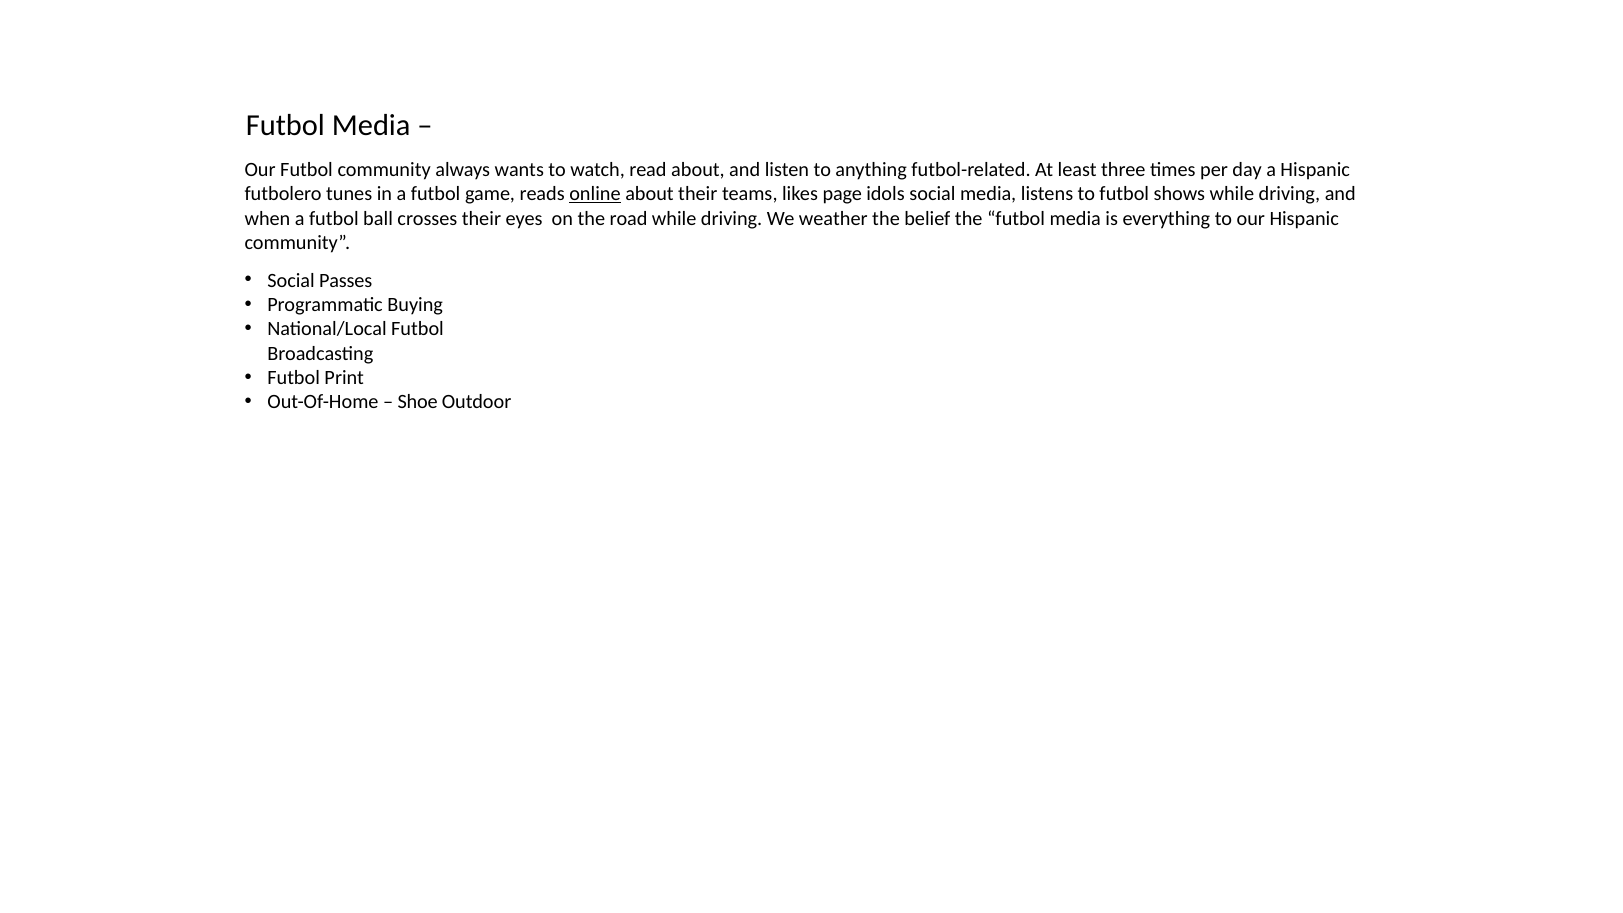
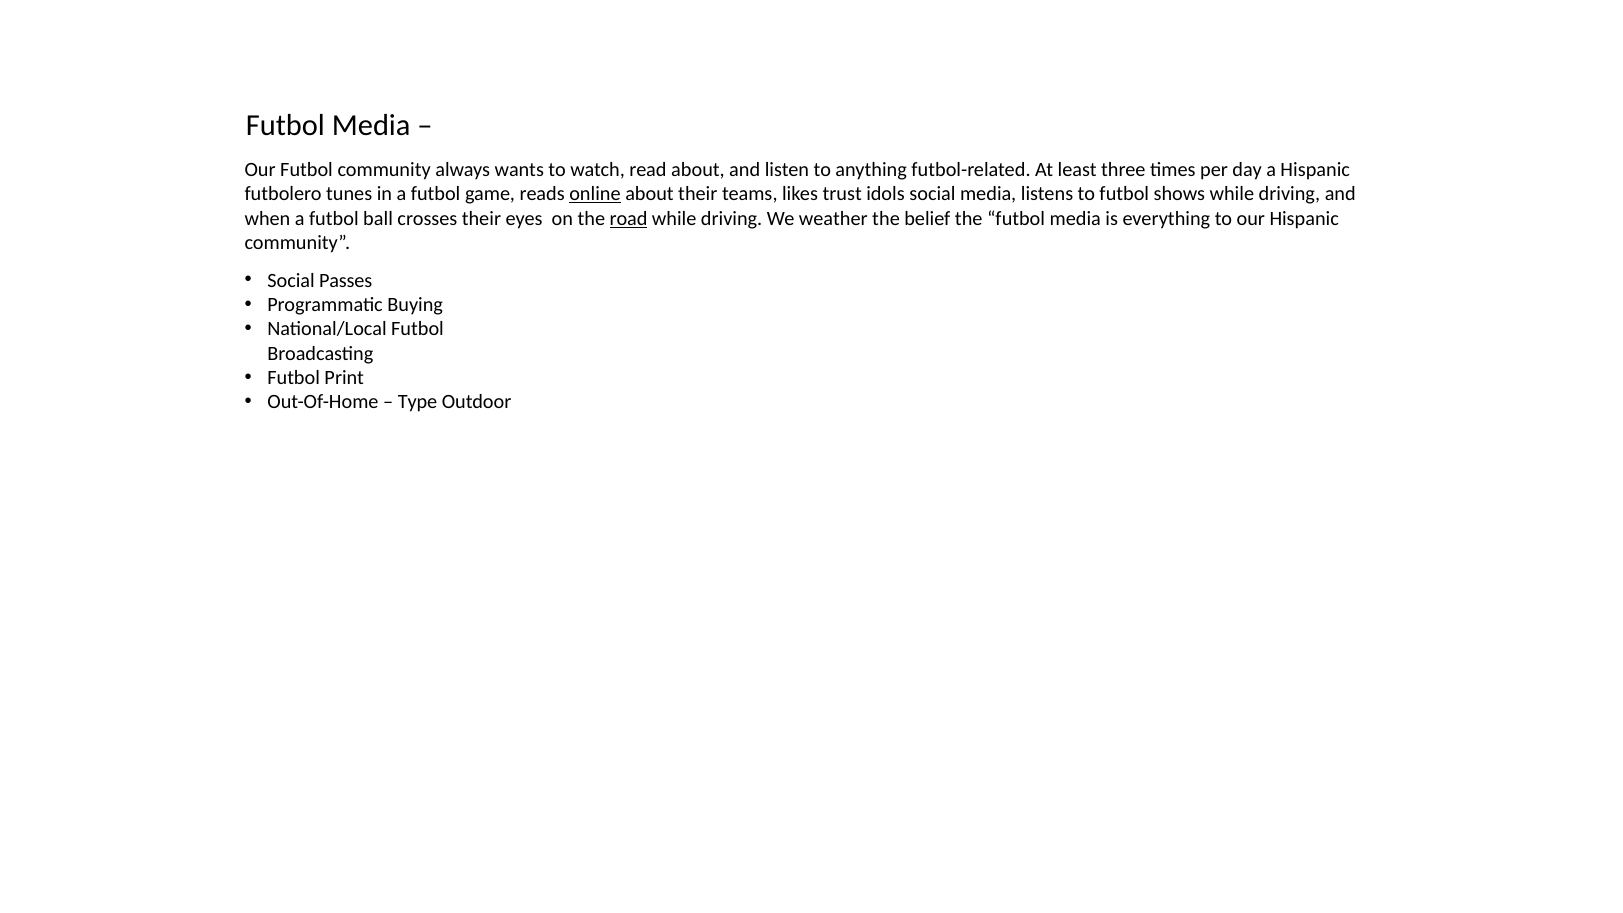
page: page -> trust
road underline: none -> present
Shoe: Shoe -> Type
